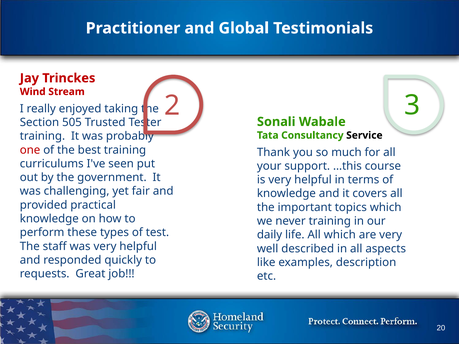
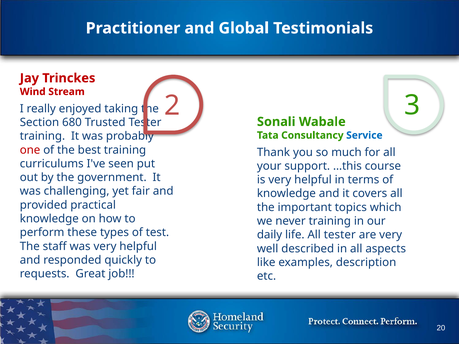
505: 505 -> 680
Service colour: black -> blue
All which: which -> tester
